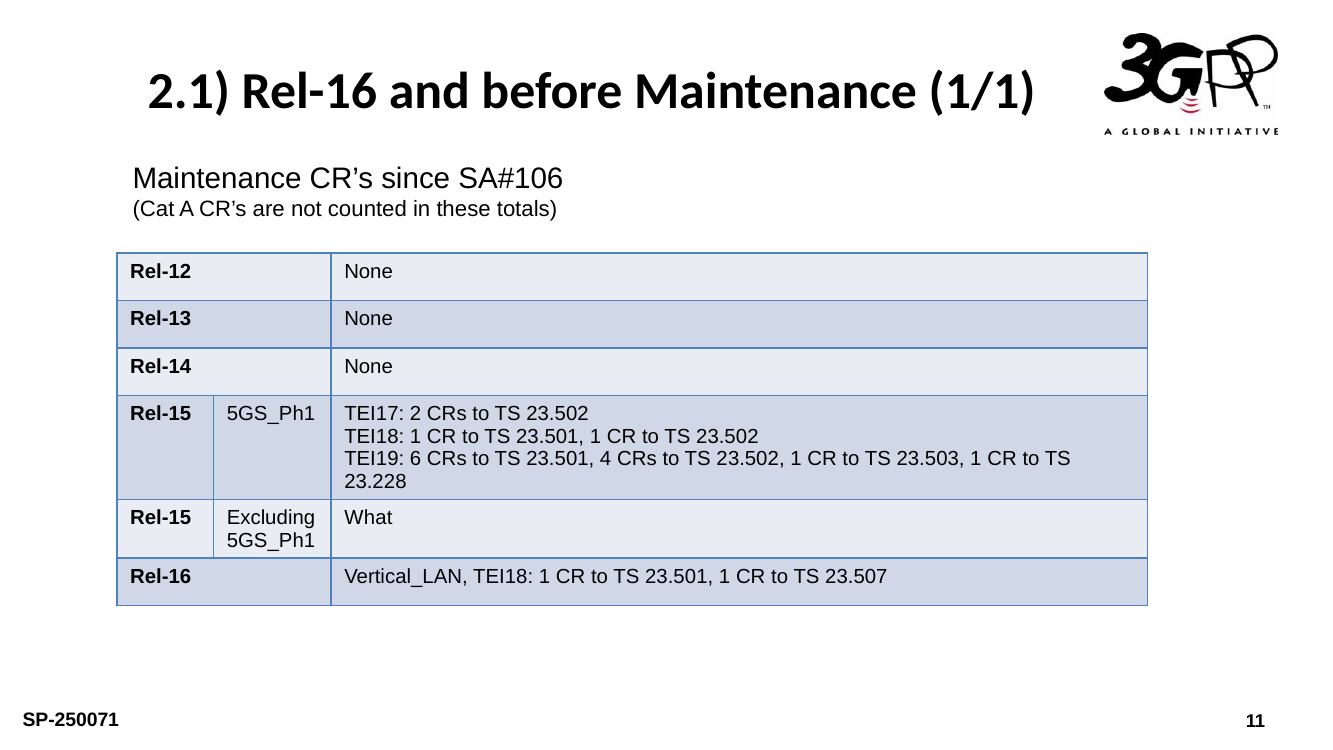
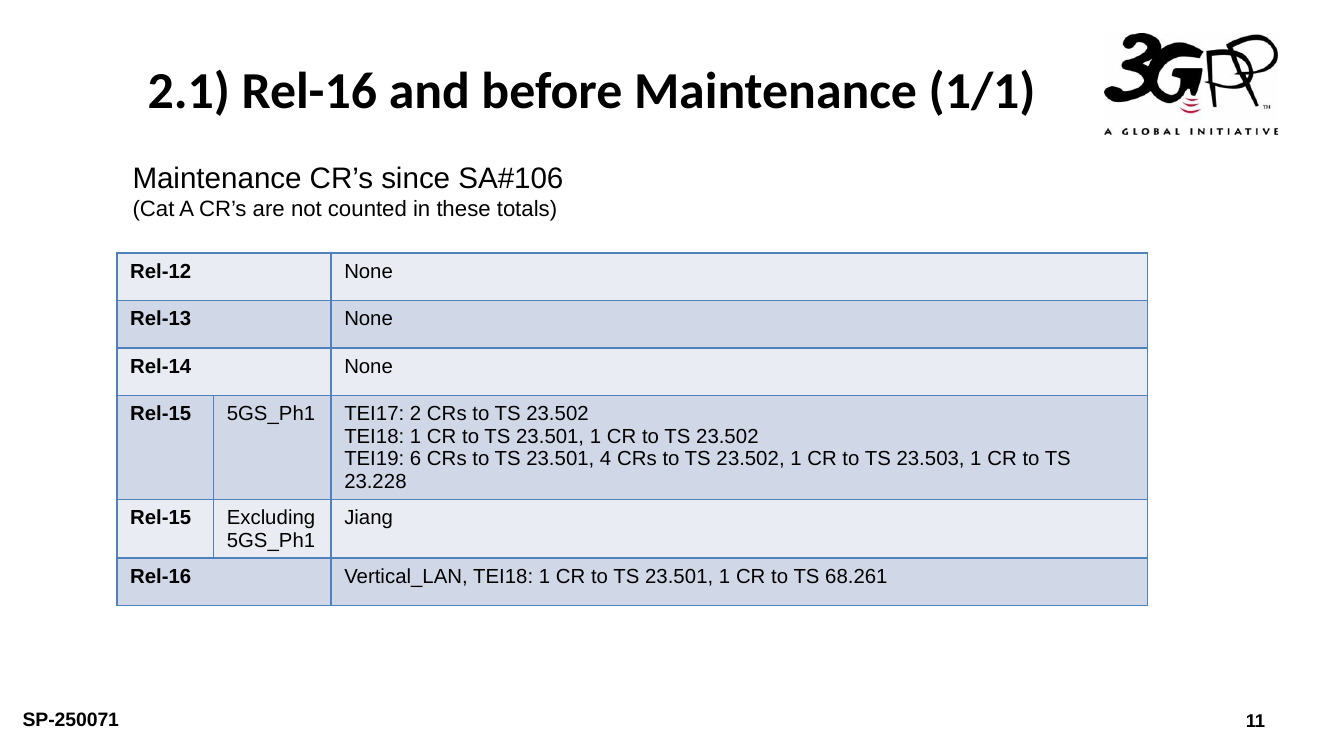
What: What -> Jiang
23.507: 23.507 -> 68.261
